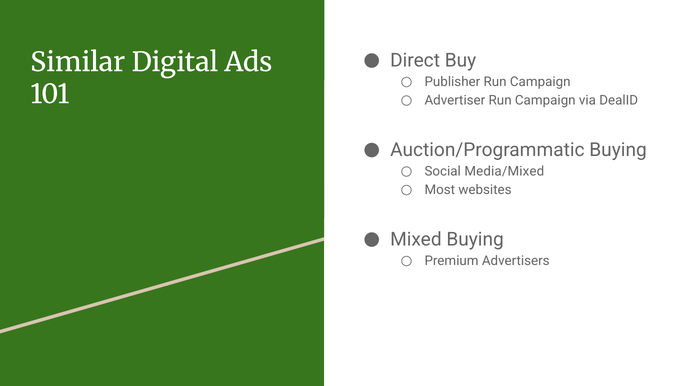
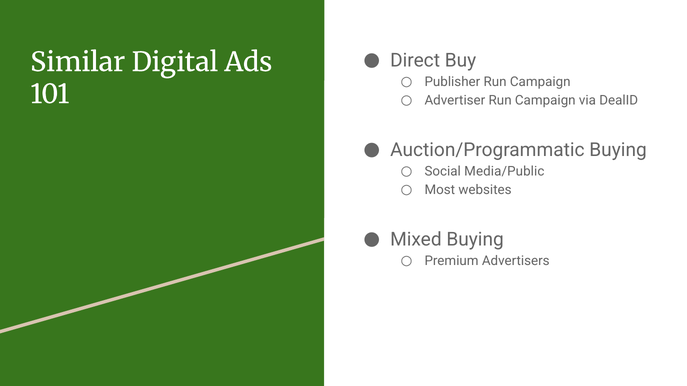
Media/Mixed: Media/Mixed -> Media/Public
